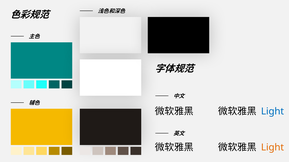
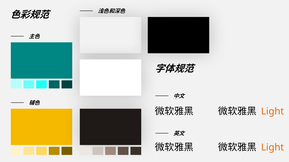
Light at (272, 112) colour: blue -> orange
